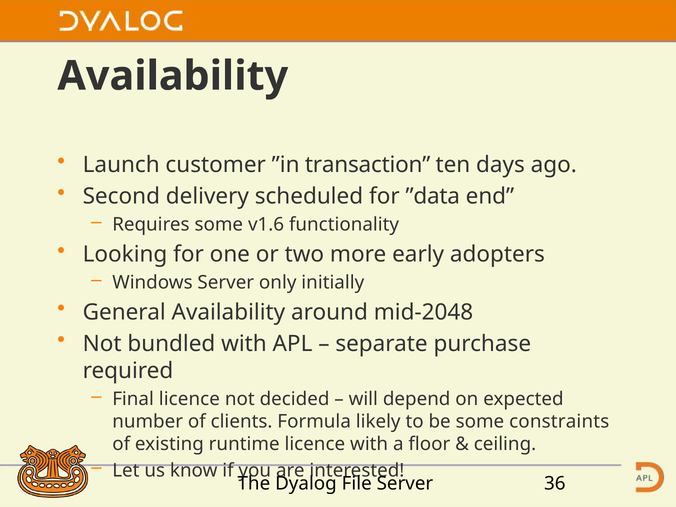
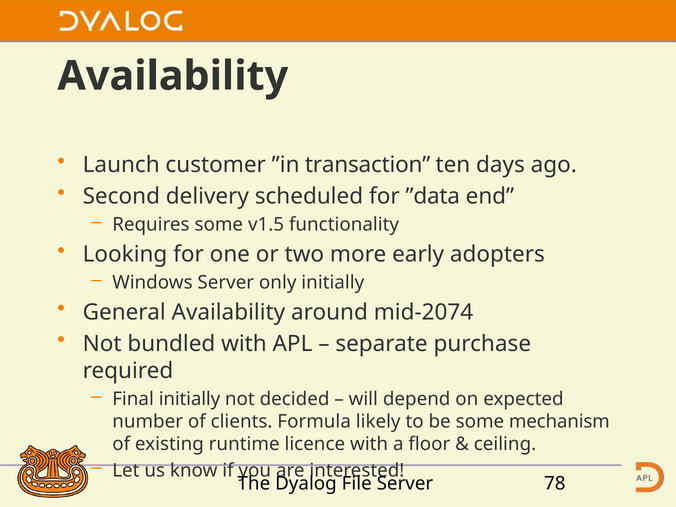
v1.6: v1.6 -> v1.5
mid-2048: mid-2048 -> mid-2074
Final licence: licence -> initially
constraints: constraints -> mechanism
36: 36 -> 78
